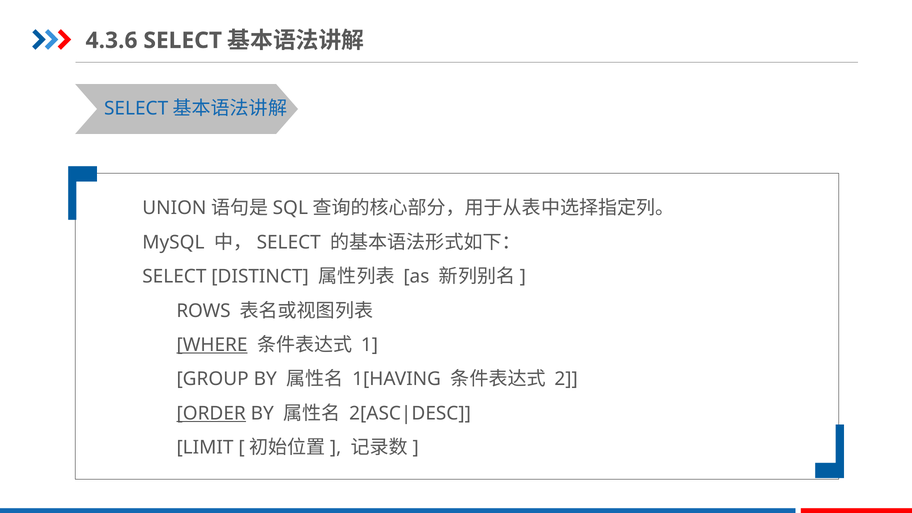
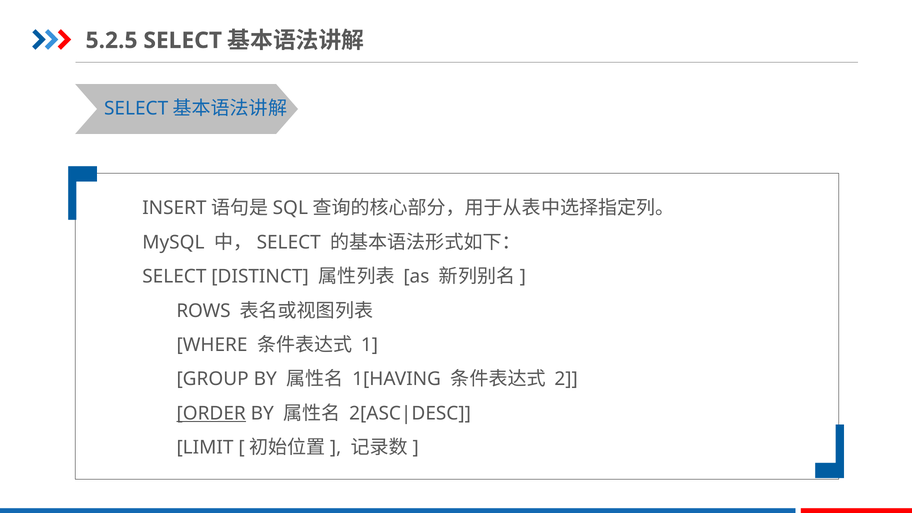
4.3.6: 4.3.6 -> 5.2.5
UNION: UNION -> INSERT
WHERE underline: present -> none
